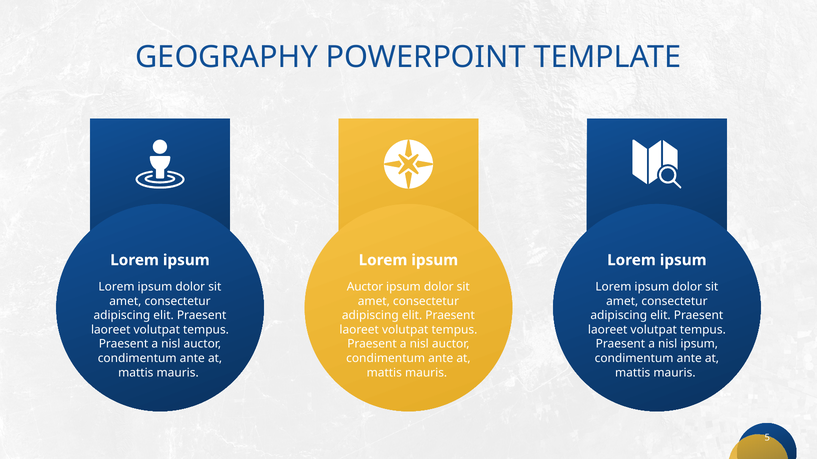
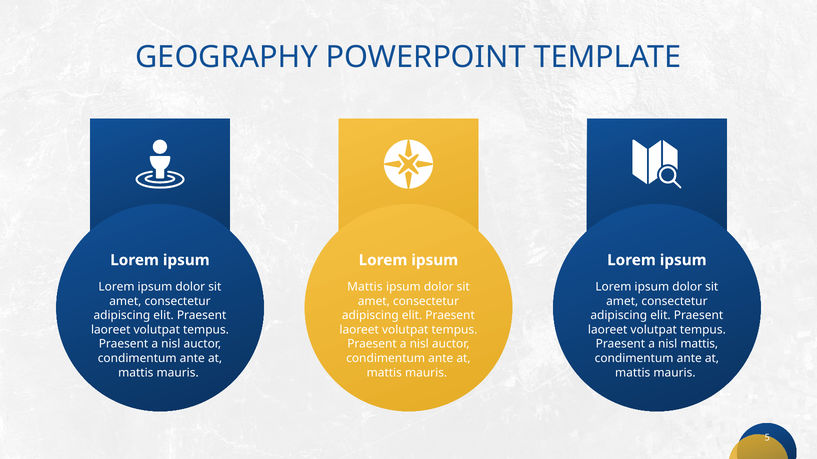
Auctor at (365, 287): Auctor -> Mattis
nisl ipsum: ipsum -> mattis
